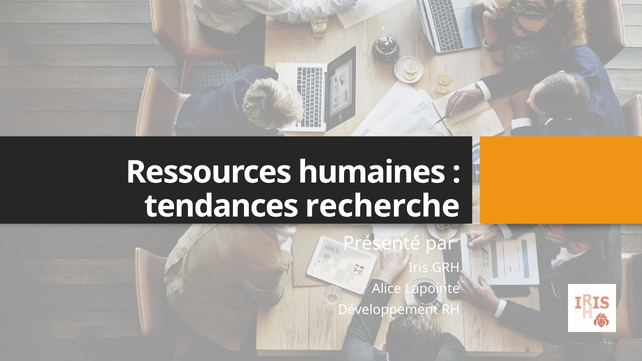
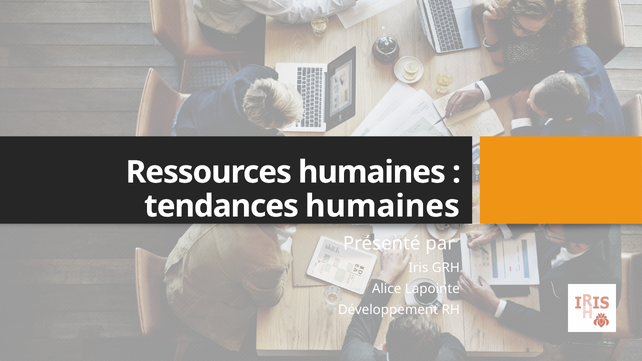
tendances recherche: recherche -> humaines
